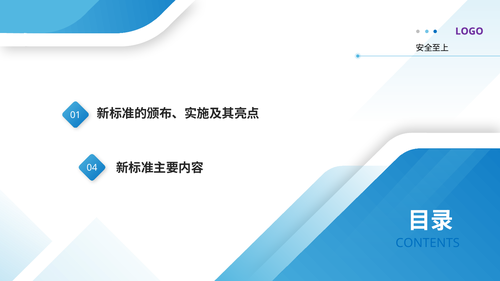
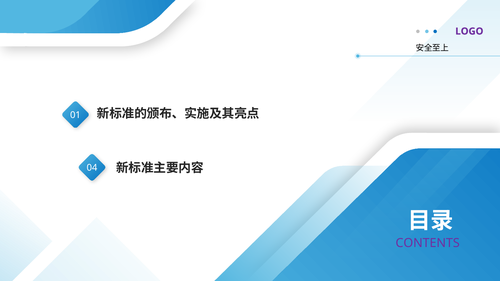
CONTENTS colour: blue -> purple
